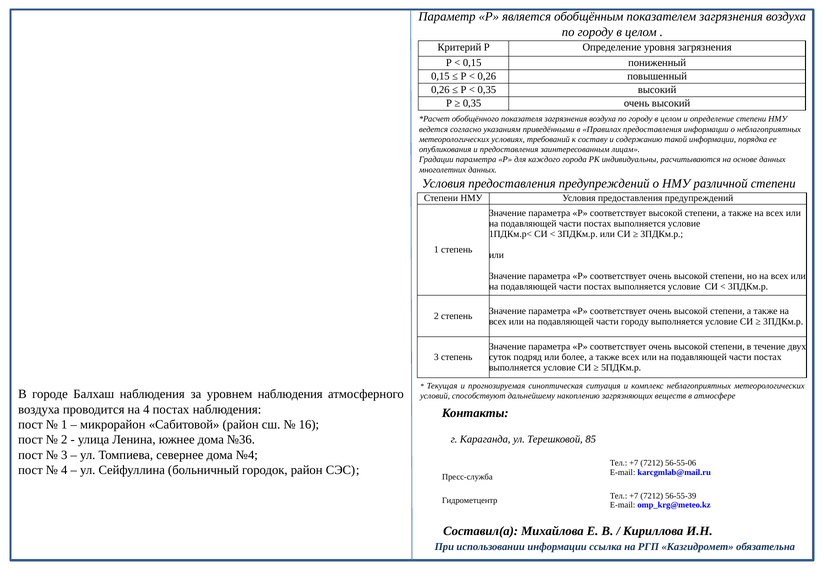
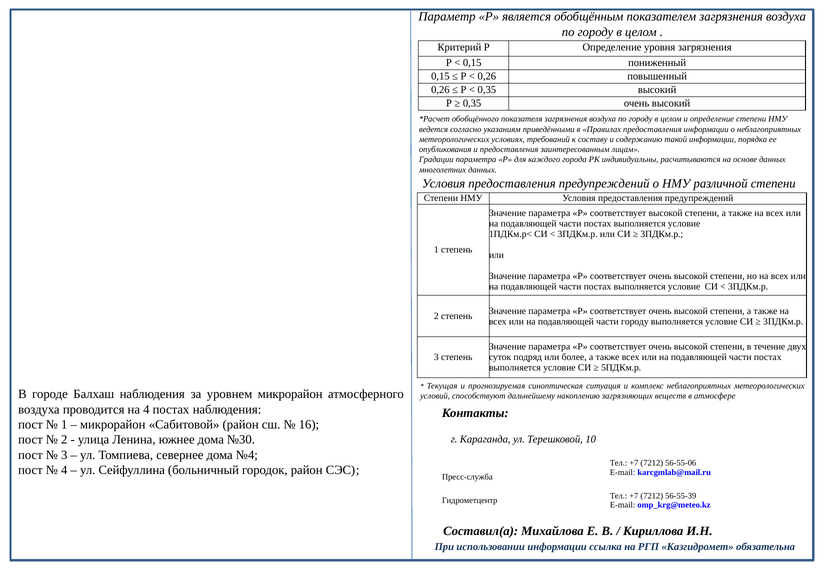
уровнем наблюдения: наблюдения -> микрорайон
№36: №36 -> №30
85: 85 -> 10
